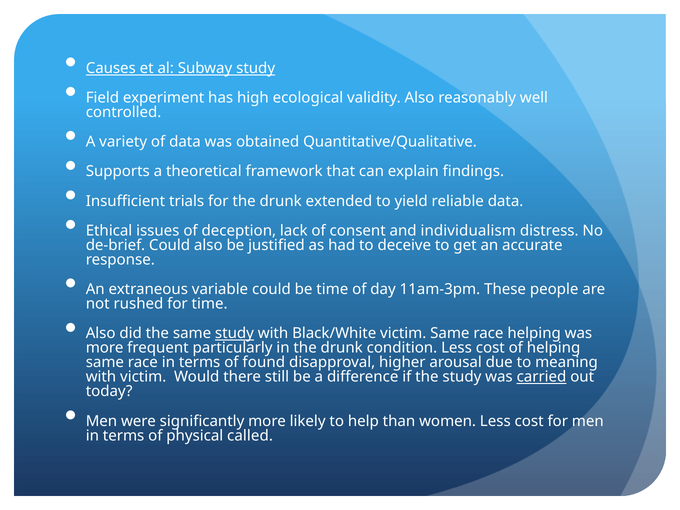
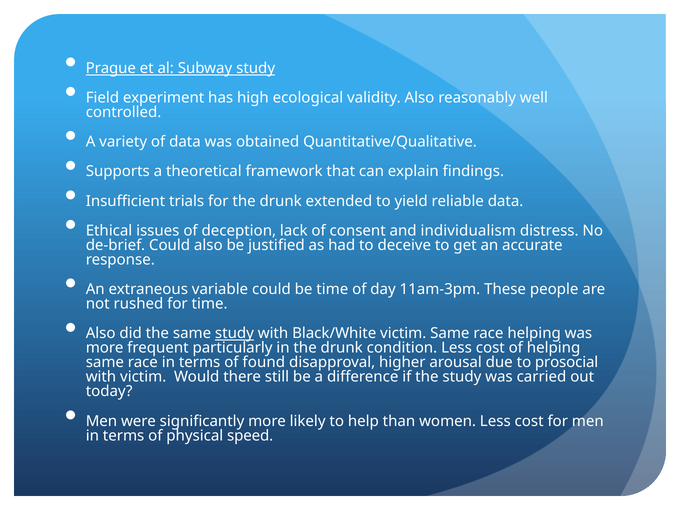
Causes: Causes -> Prague
meaning: meaning -> prosocial
carried underline: present -> none
called: called -> speed
